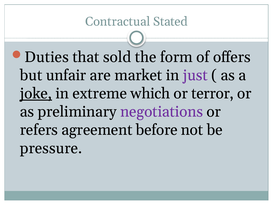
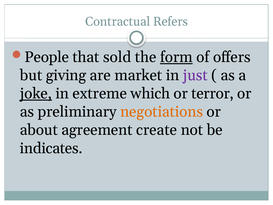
Stated: Stated -> Refers
Duties: Duties -> People
form underline: none -> present
unfair: unfair -> giving
negotiations colour: purple -> orange
refers: refers -> about
before: before -> create
pressure: pressure -> indicates
